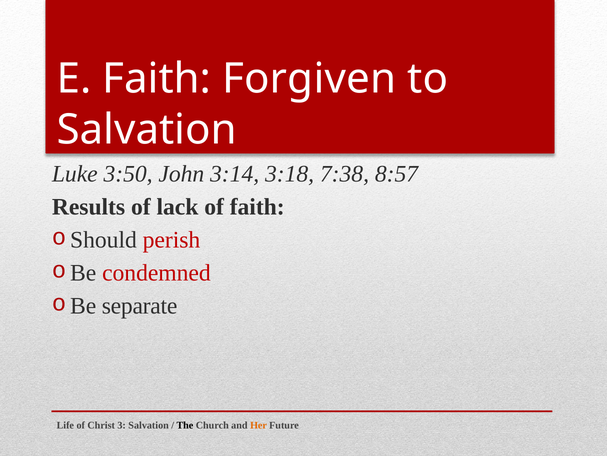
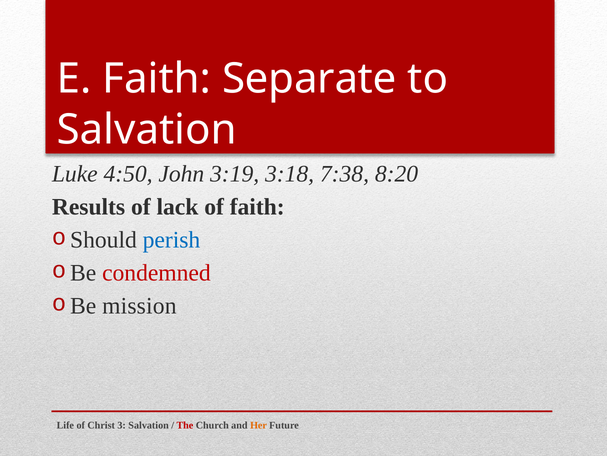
Forgiven: Forgiven -> Separate
3:50: 3:50 -> 4:50
3:14: 3:14 -> 3:19
8:57: 8:57 -> 8:20
perish colour: red -> blue
separate: separate -> mission
The colour: black -> red
